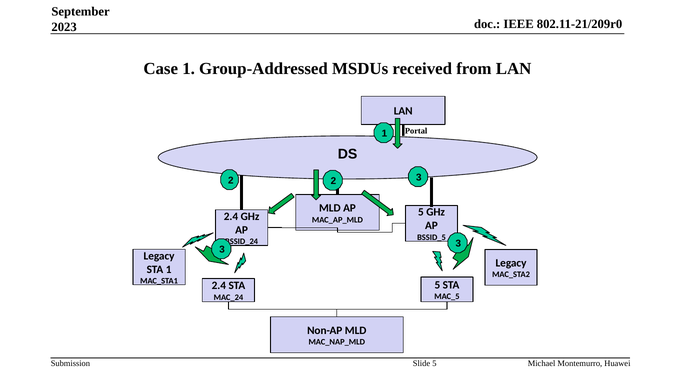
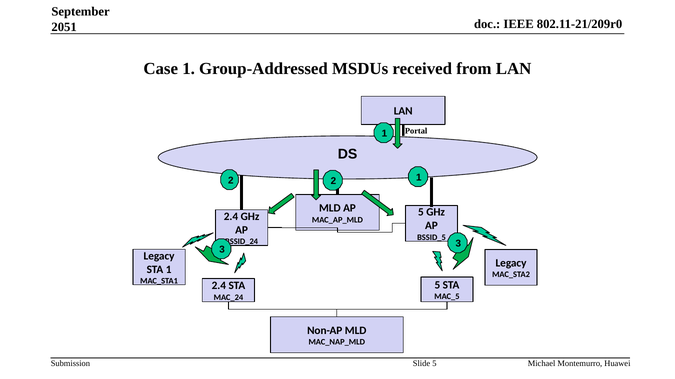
2023: 2023 -> 2051
3 at (419, 178): 3 -> 1
